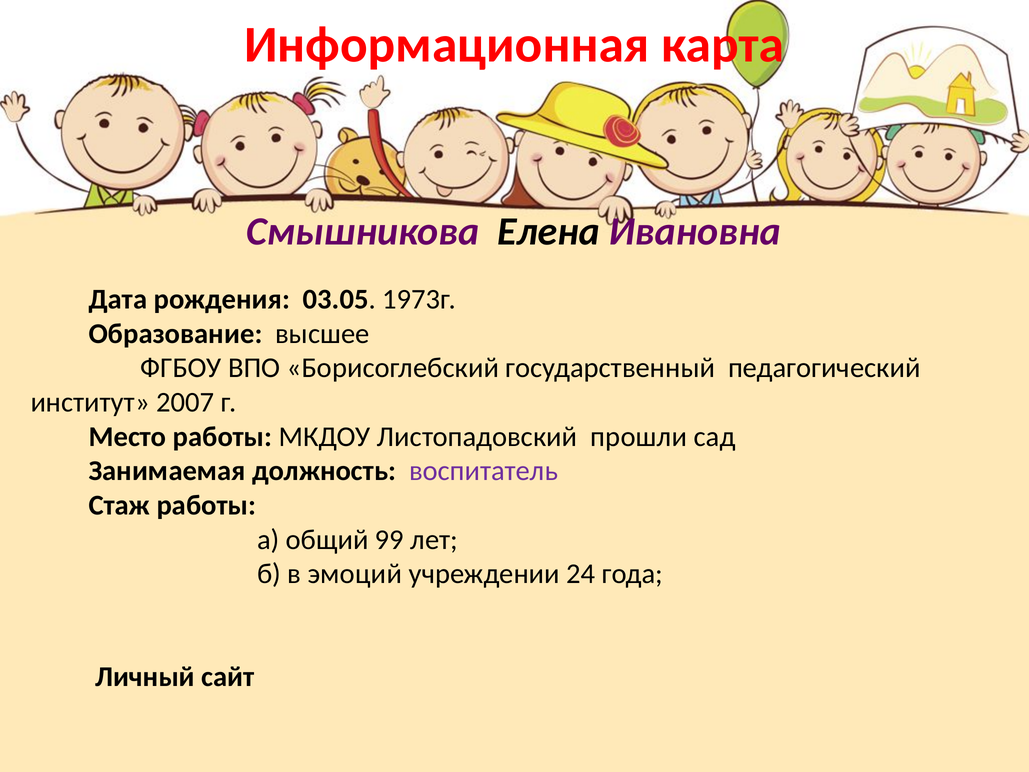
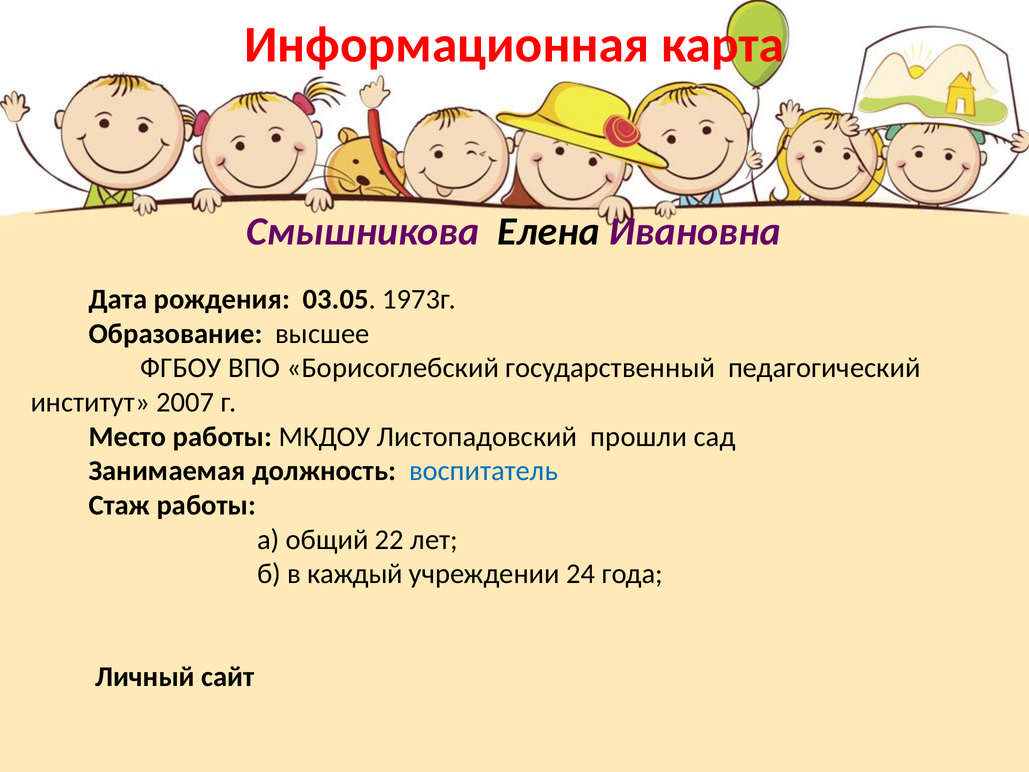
воспитатель colour: purple -> blue
99: 99 -> 22
эмоций: эмоций -> каждый
